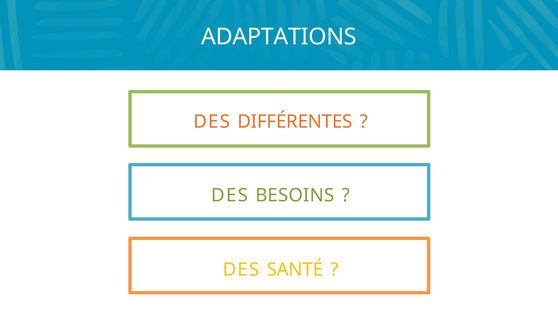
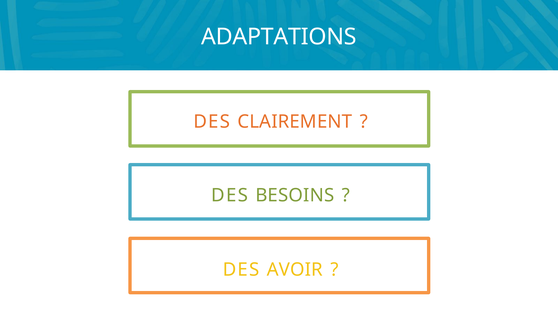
DIFFÉRENTES: DIFFÉRENTES -> CLAIREMENT
SANTÉ: SANTÉ -> AVOIR
